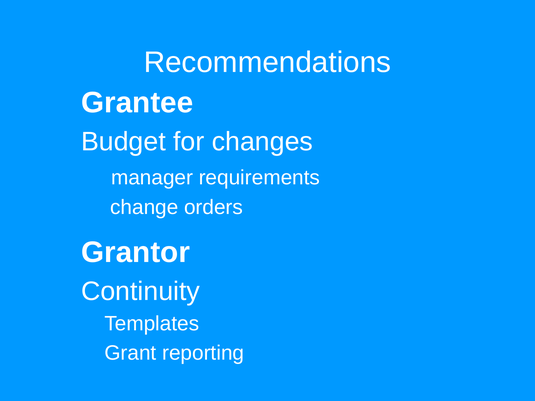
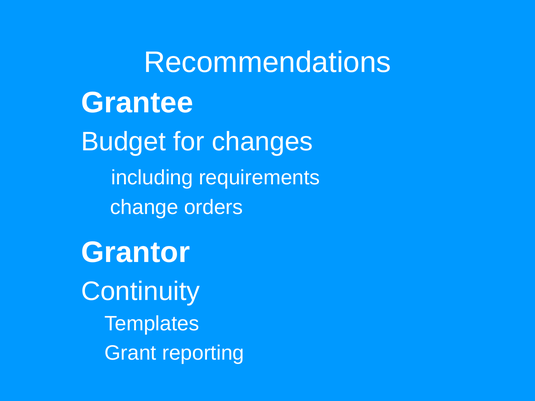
manager: manager -> including
